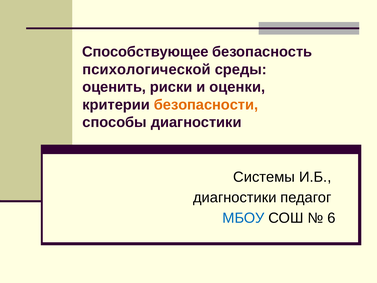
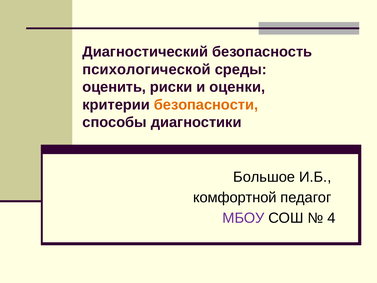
Способствующее: Способствующее -> Диагностический
Системы: Системы -> Большое
диагностики at (235, 197): диагностики -> комфортной
МБОУ colour: blue -> purple
6: 6 -> 4
